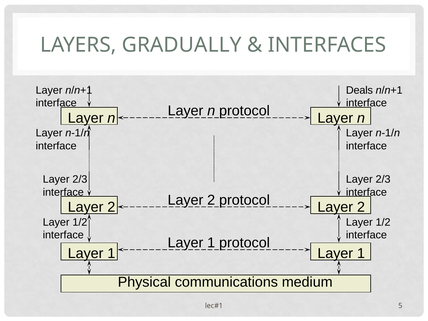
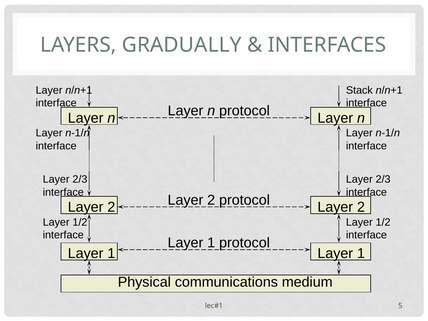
Deals: Deals -> Stack
